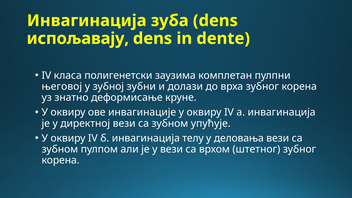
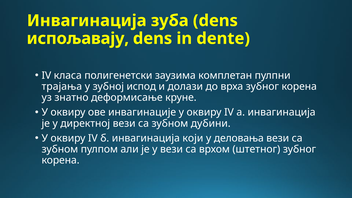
његовој: његовој -> трајања
зубни: зубни -> испод
упућује: упућује -> дубини
телу: телу -> који
